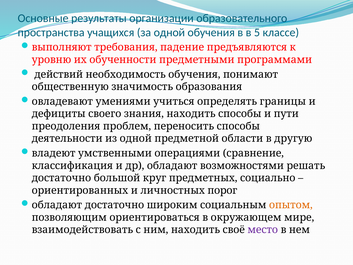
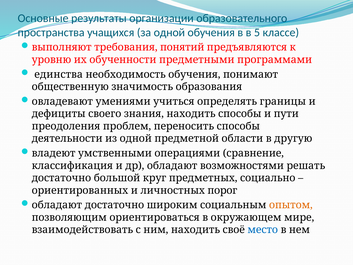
падение: падение -> понятий
действий: действий -> единства
место colour: purple -> blue
